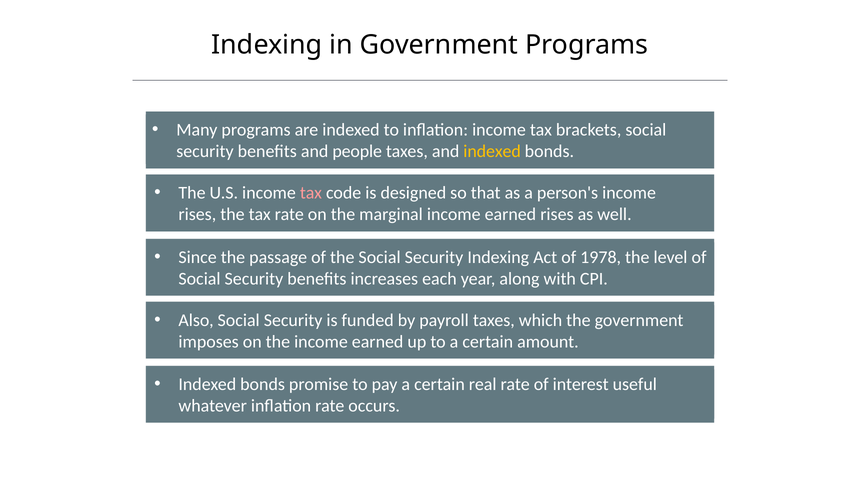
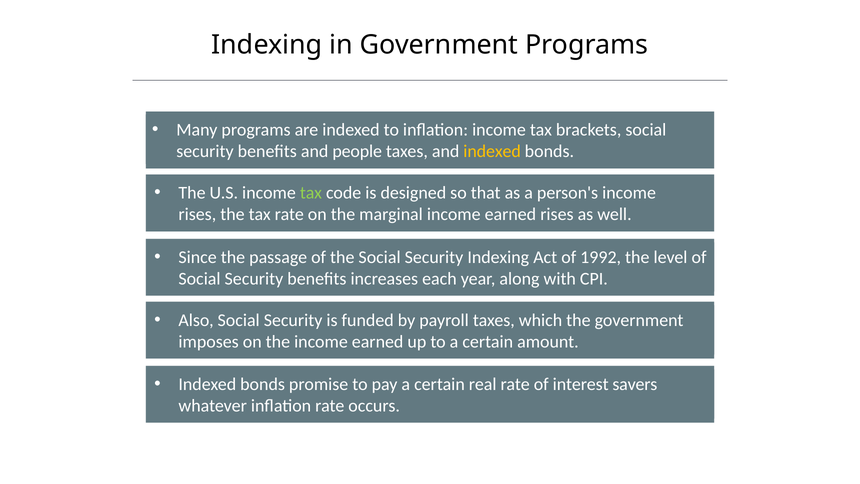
tax at (311, 193) colour: pink -> light green
1978: 1978 -> 1992
useful: useful -> savers
